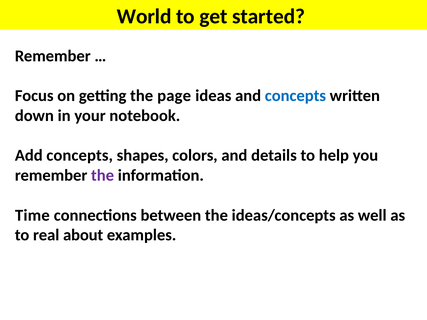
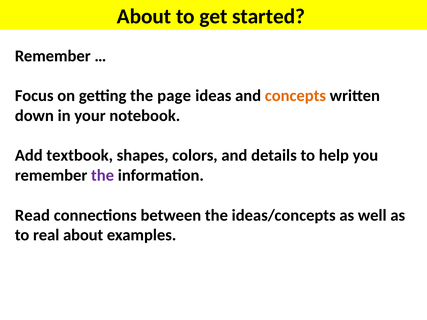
World at (144, 16): World -> About
concepts at (295, 96) colour: blue -> orange
Add concepts: concepts -> textbook
Time: Time -> Read
